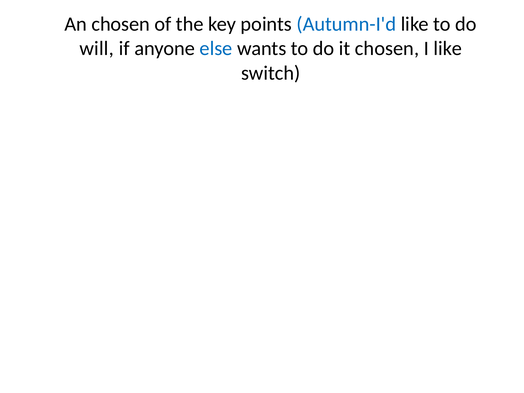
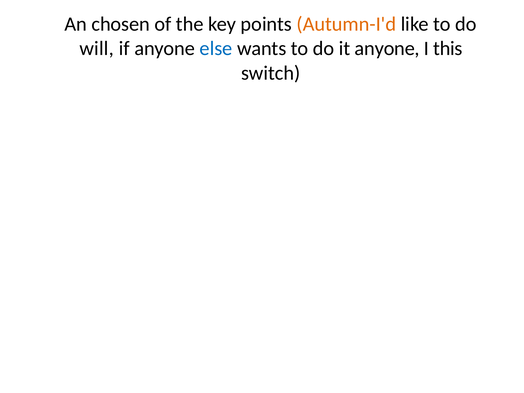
Autumn-I'd colour: blue -> orange
it chosen: chosen -> anyone
I like: like -> this
